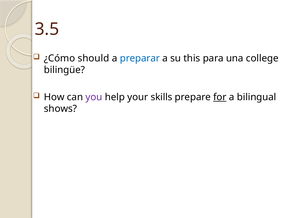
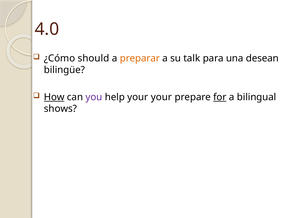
3.5: 3.5 -> 4.0
preparar colour: blue -> orange
this: this -> talk
college: college -> desean
How underline: none -> present
your skills: skills -> your
